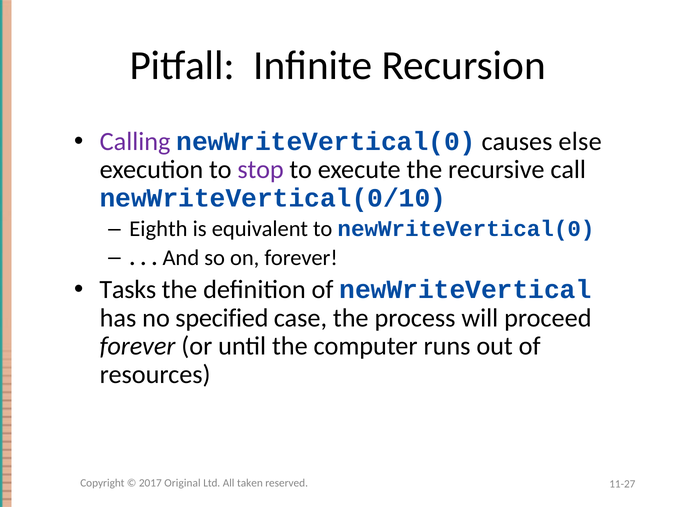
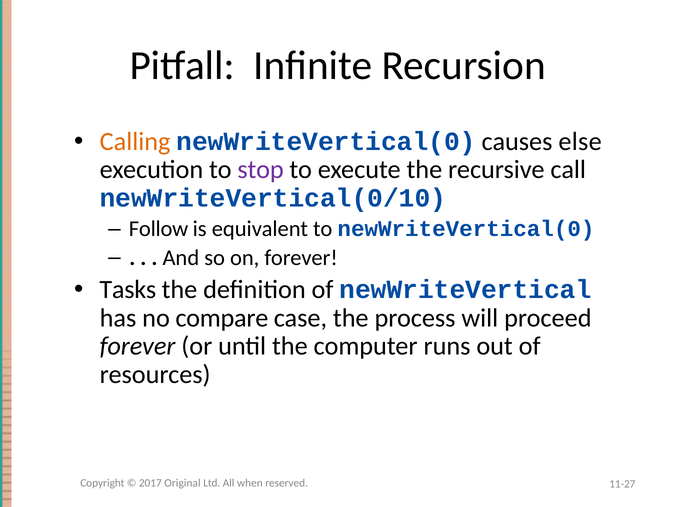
Calling colour: purple -> orange
Eighth: Eighth -> Follow
specified: specified -> compare
taken: taken -> when
